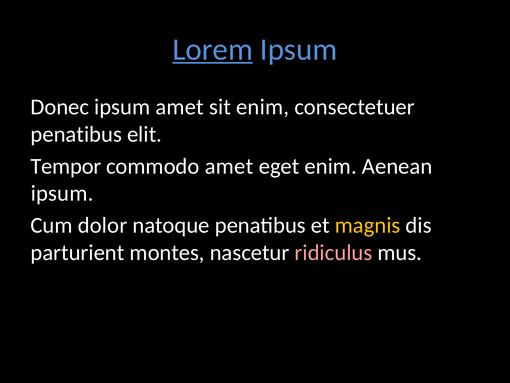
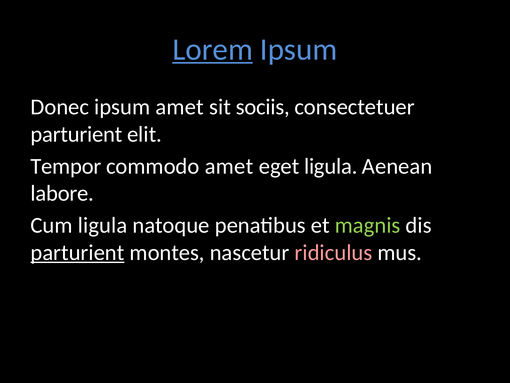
sit enim: enim -> sociis
penatibus at (76, 134): penatibus -> parturient
eget enim: enim -> ligula
ipsum at (62, 193): ipsum -> labore
Cum dolor: dolor -> ligula
magnis colour: yellow -> light green
parturient at (78, 252) underline: none -> present
